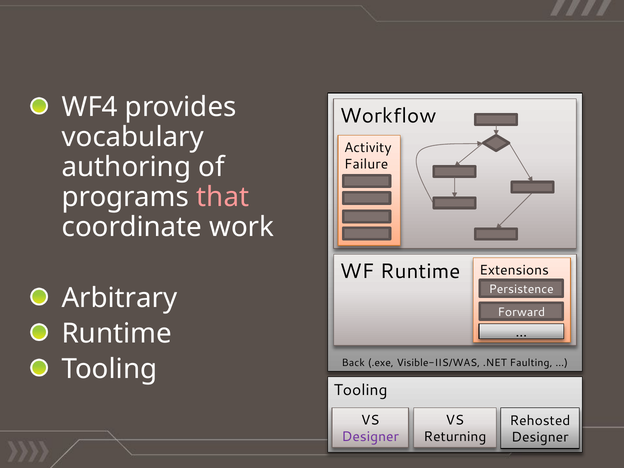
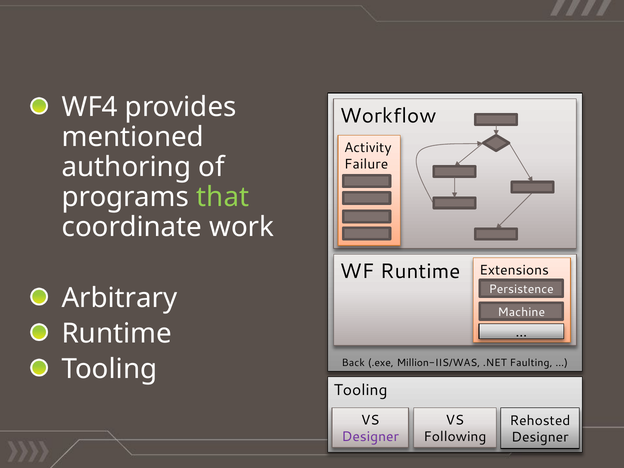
vocabulary: vocabulary -> mentioned
that colour: pink -> light green
Forward: Forward -> Machine
Visible-IIS/WAS: Visible-IIS/WAS -> Million-IIS/WAS
Returning: Returning -> Following
